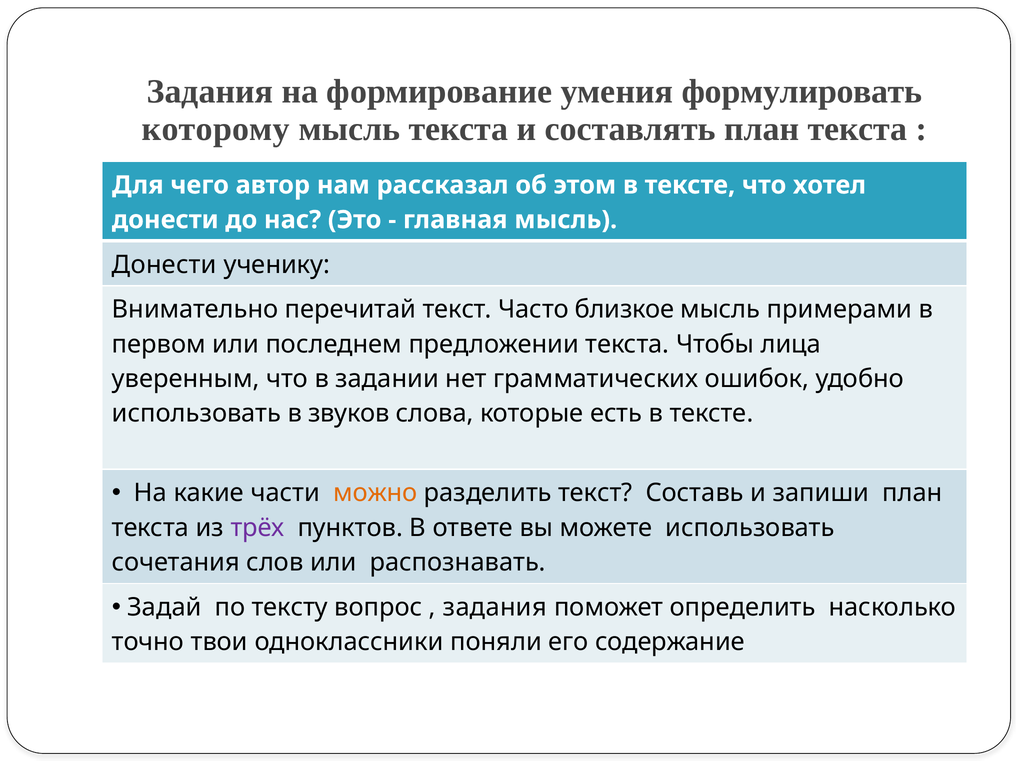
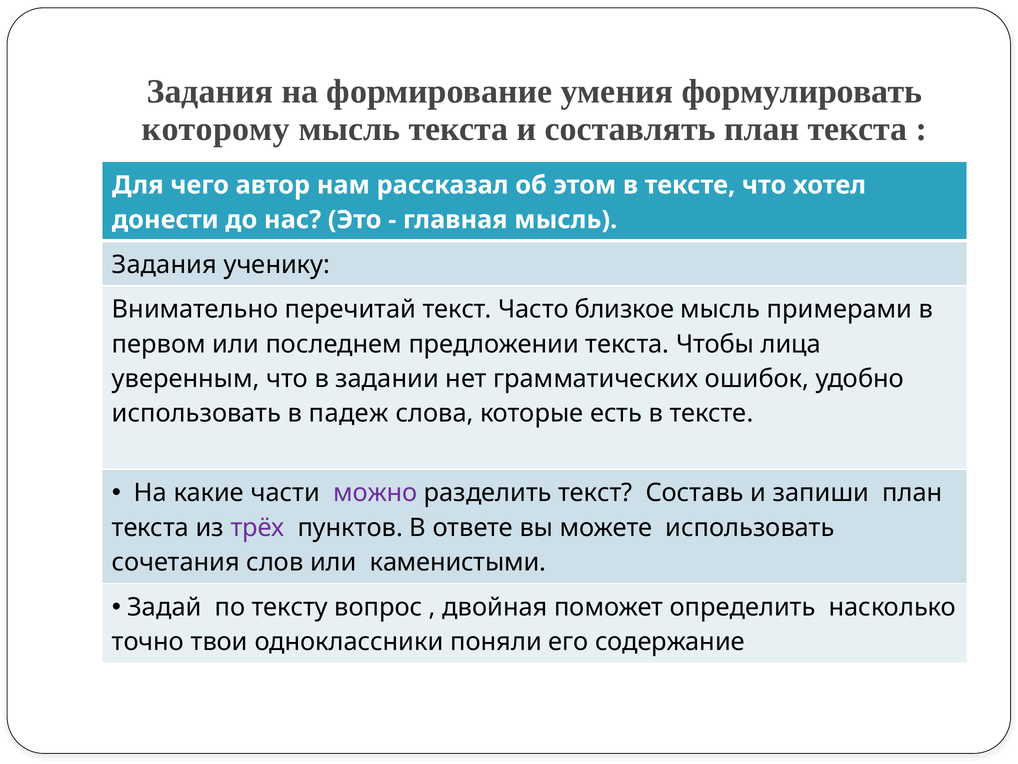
Донести at (164, 264): Донести -> Задания
звуков: звуков -> падеж
можно colour: orange -> purple
распознавать: распознавать -> каменистыми
задания at (495, 607): задания -> двойная
